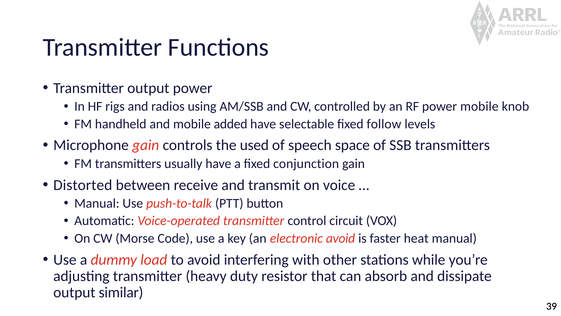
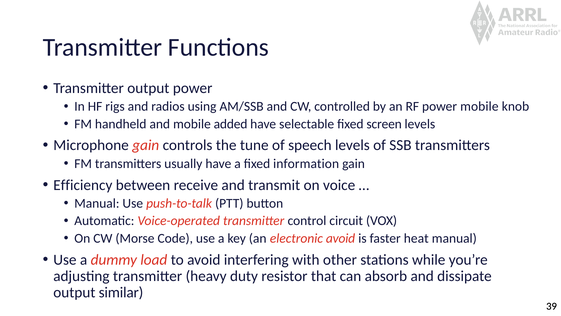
follow: follow -> screen
used: used -> tune
speech space: space -> levels
conjunction: conjunction -> information
Distorted: Distorted -> Efficiency
